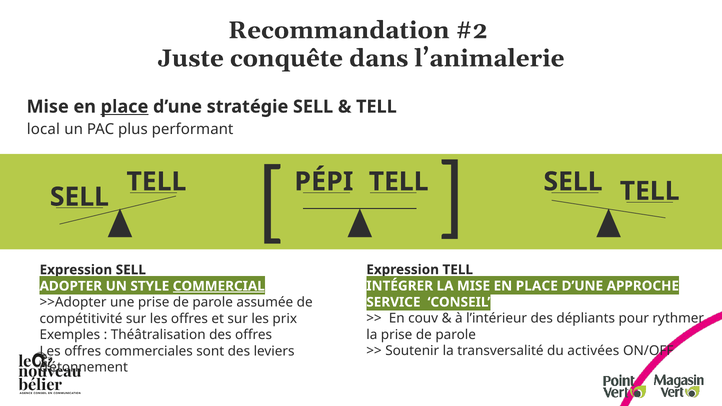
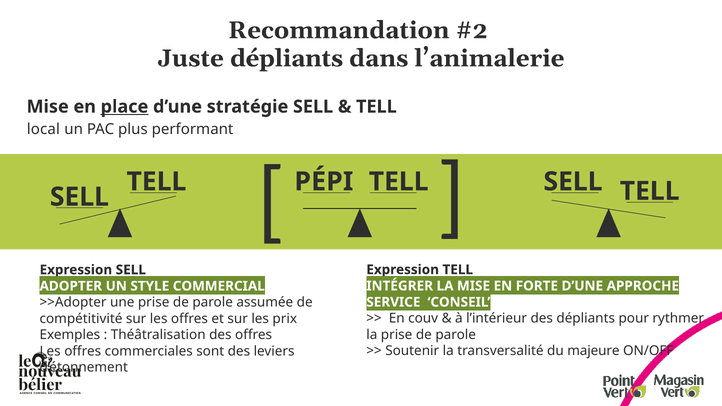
Juste conquête: conquête -> dépliants
PLACE at (537, 286): PLACE -> FORTE
COMMERCIAL underline: present -> none
activées: activées -> majeure
